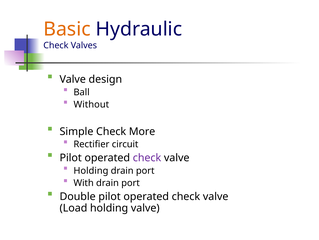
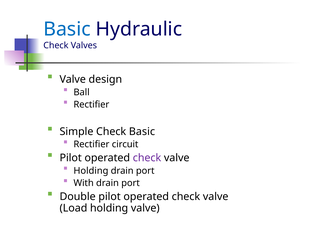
Basic at (67, 29) colour: orange -> blue
Without at (91, 104): Without -> Rectifier
Check More: More -> Basic
